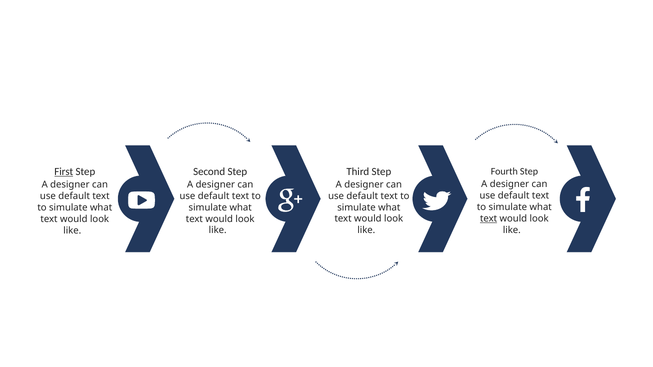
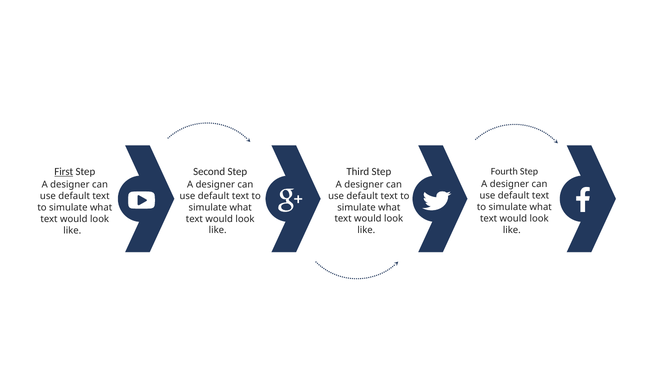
text at (489, 219) underline: present -> none
